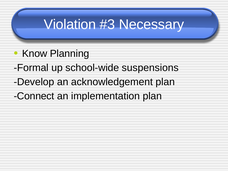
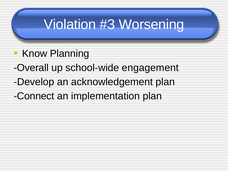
Necessary: Necessary -> Worsening
Formal: Formal -> Overall
suspensions: suspensions -> engagement
